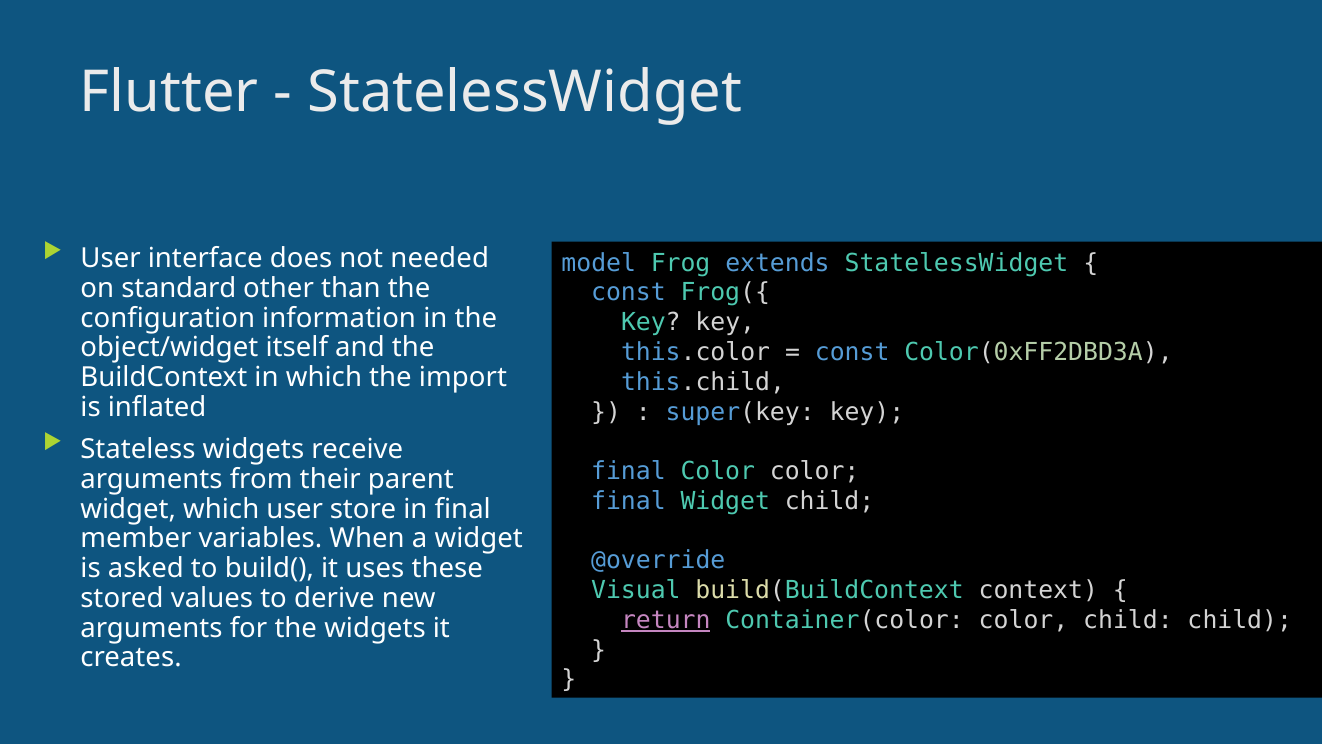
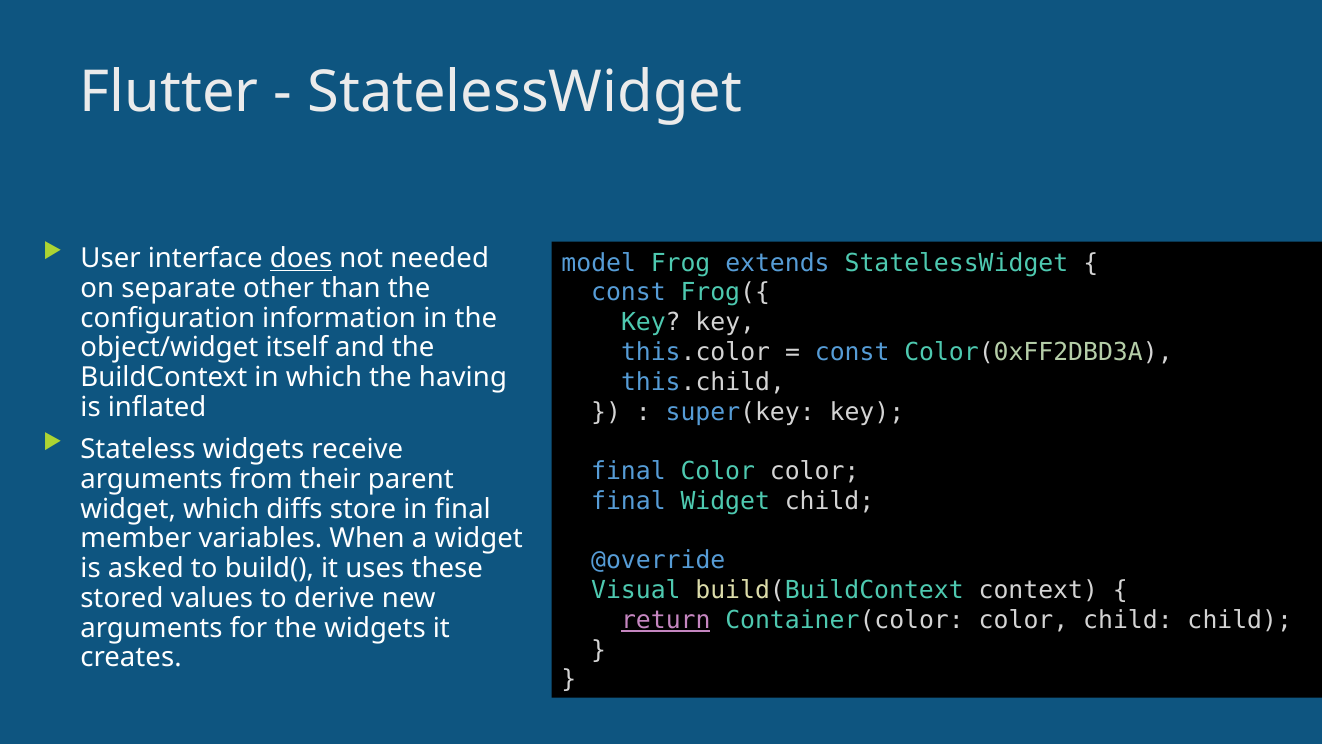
does underline: none -> present
standard: standard -> separate
import: import -> having
which user: user -> diffs
